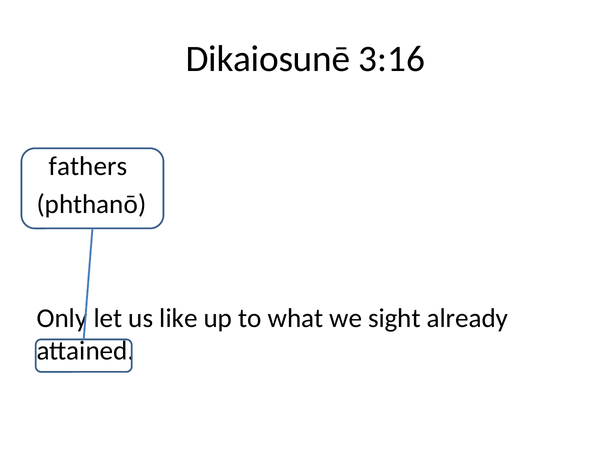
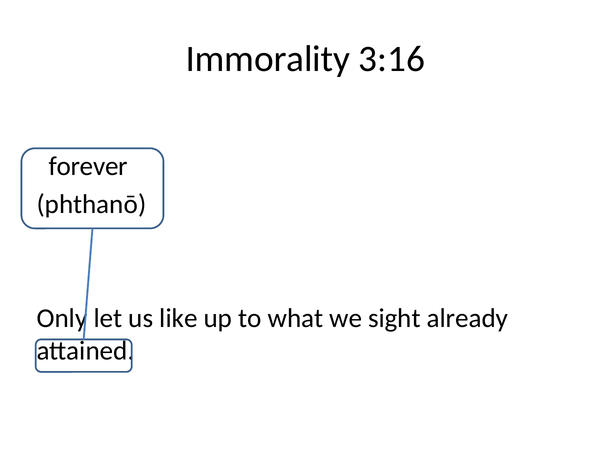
Dikaiosunē: Dikaiosunē -> Immorality
fathers: fathers -> forever
